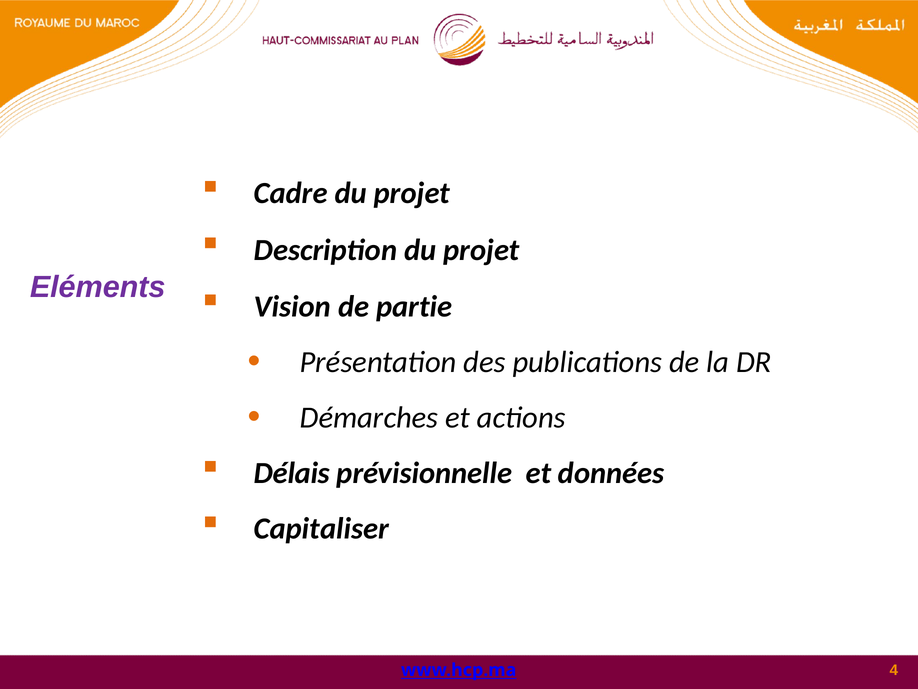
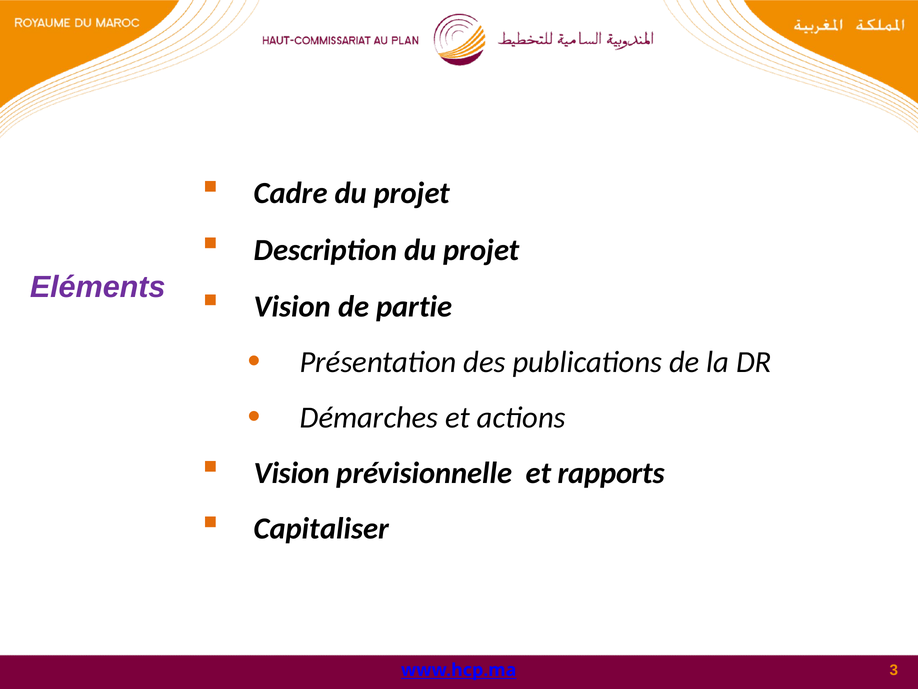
Délais at (292, 473): Délais -> Vision
données: données -> rapports
4: 4 -> 3
